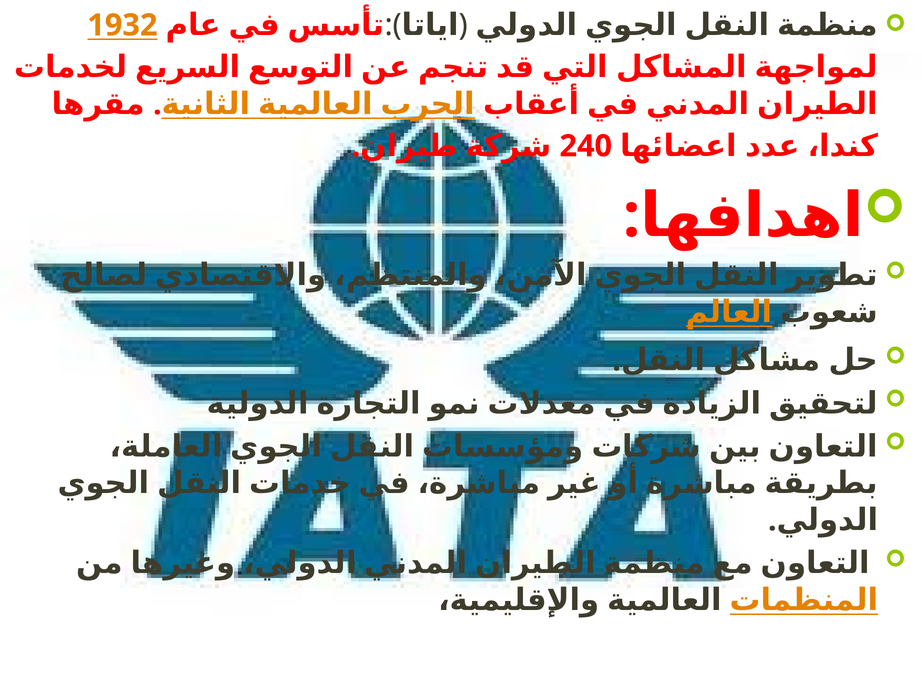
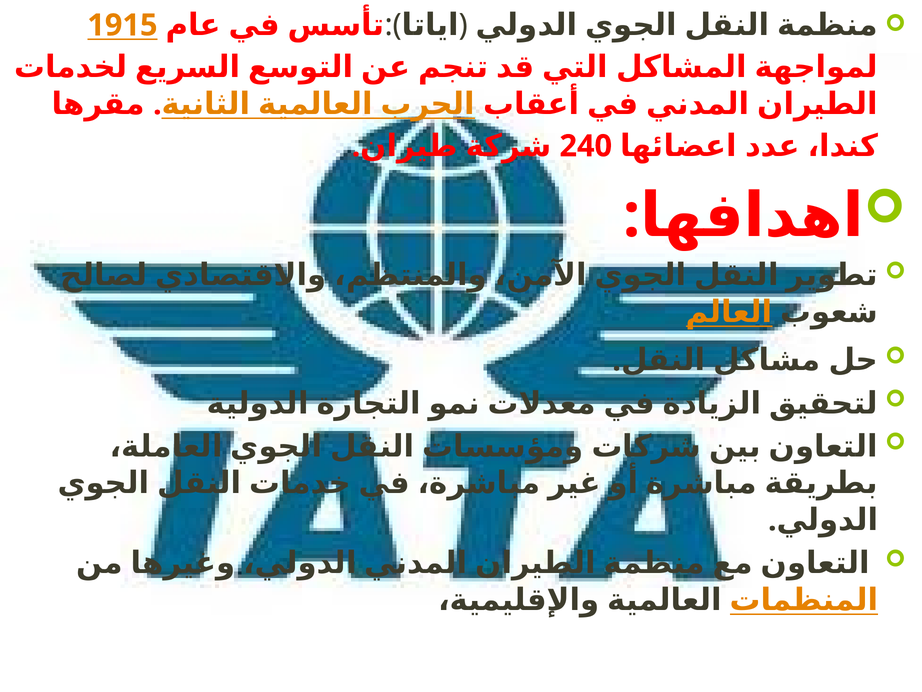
1932: 1932 -> 1915
